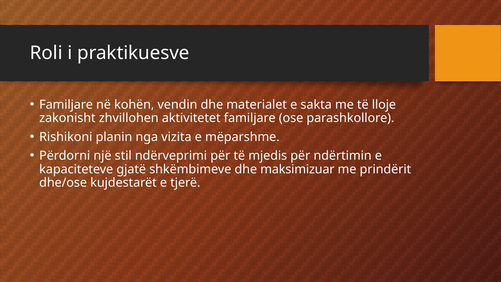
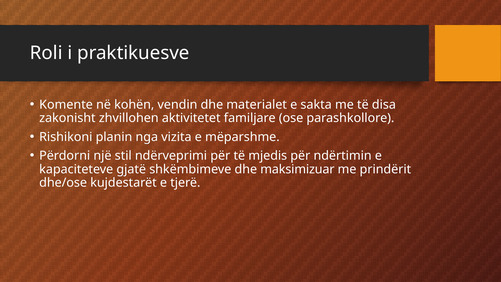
Familjare at (66, 105): Familjare -> Komente
lloje: lloje -> disa
